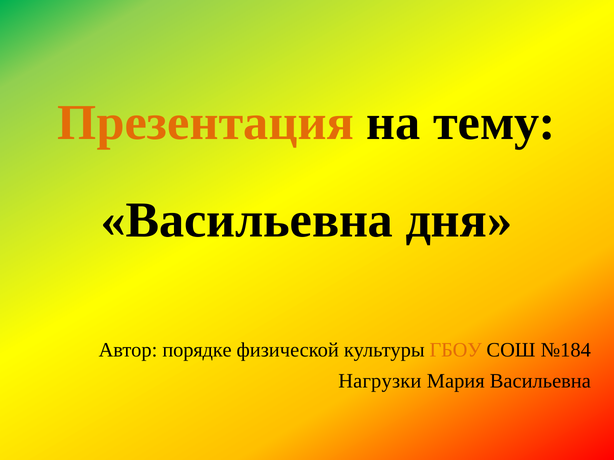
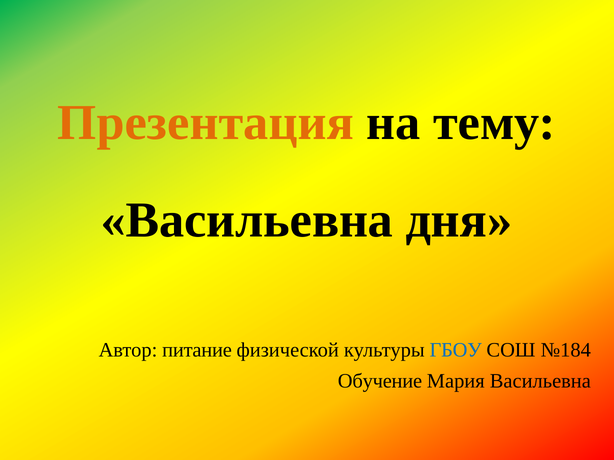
порядке: порядке -> питание
ГБОУ colour: orange -> blue
Нагрузки: Нагрузки -> Обучение
